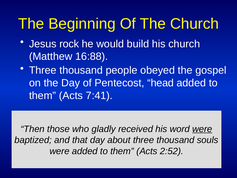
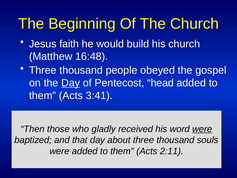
rock: rock -> faith
16:88: 16:88 -> 16:48
Day at (71, 83) underline: none -> present
7:41: 7:41 -> 3:41
2:52: 2:52 -> 2:11
